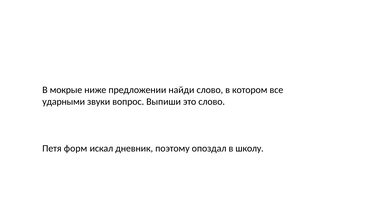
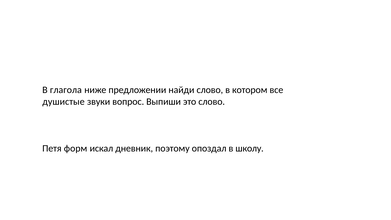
мокрые: мокрые -> глагола
ударными: ударными -> душистые
